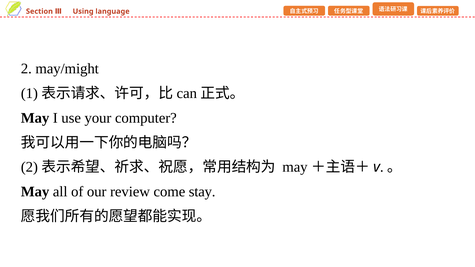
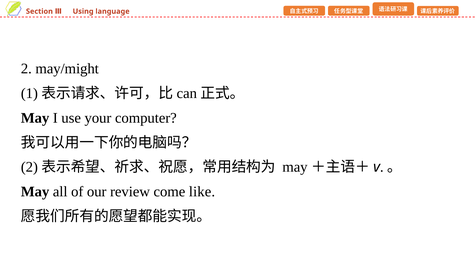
stay: stay -> like
